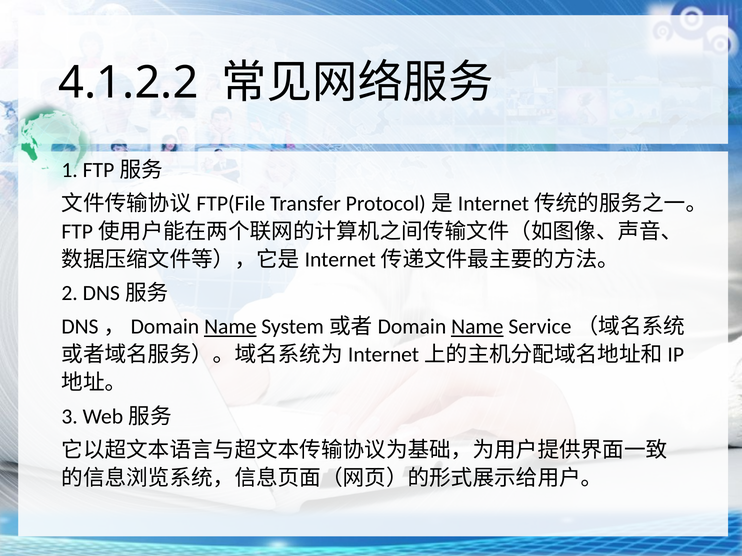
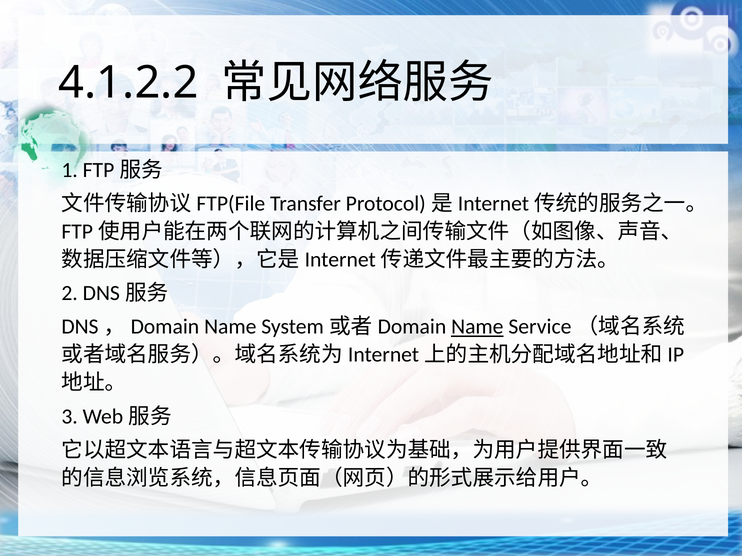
Name at (230, 327) underline: present -> none
